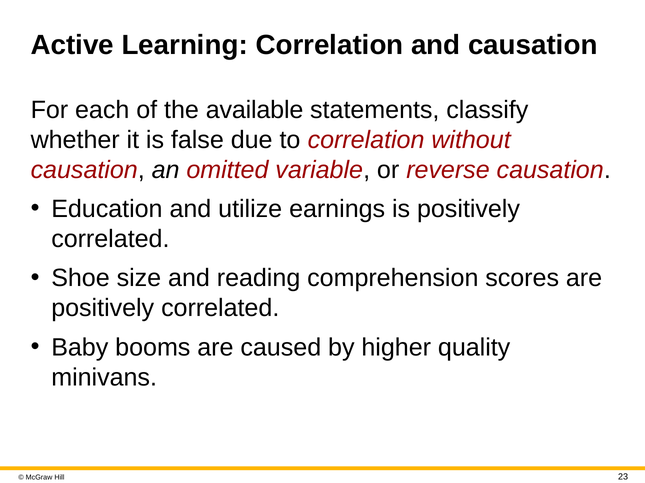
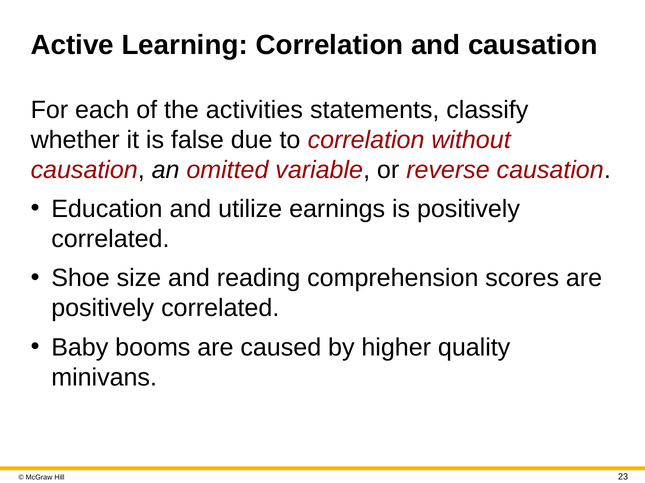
available: available -> activities
